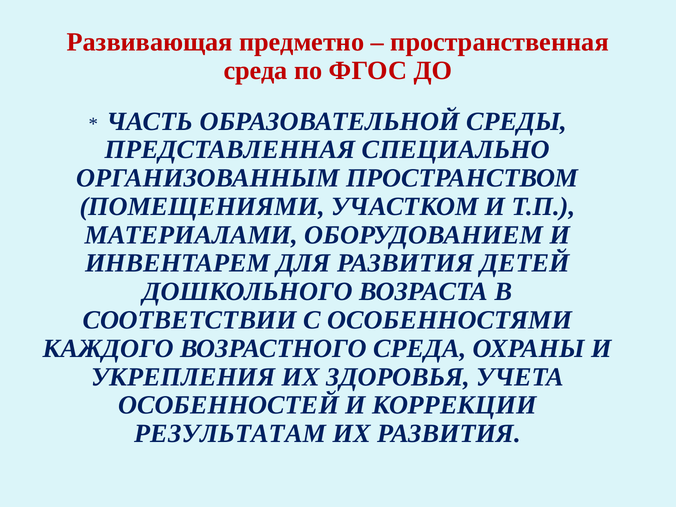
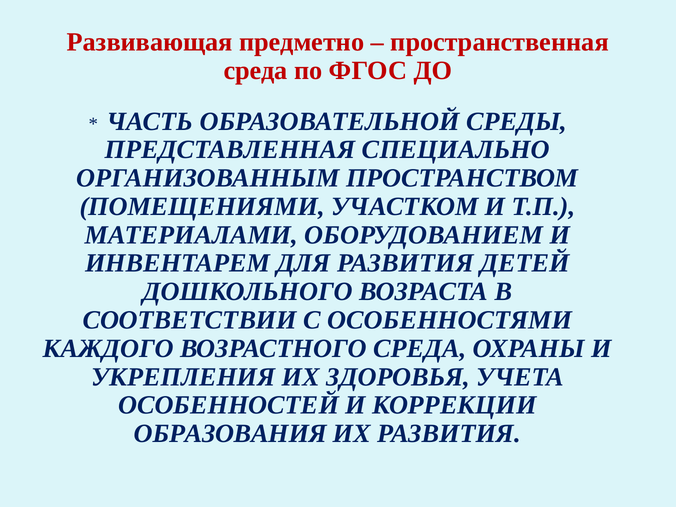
РЕЗУЛЬТАТАМ: РЕЗУЛЬТАТАМ -> ОБРАЗОВАНИЯ
